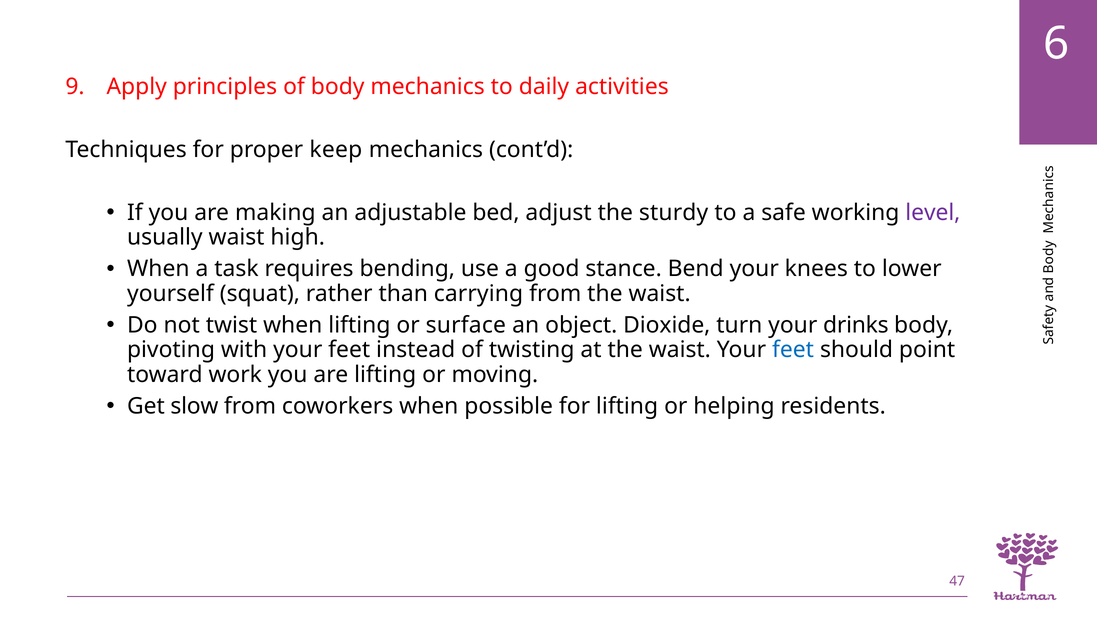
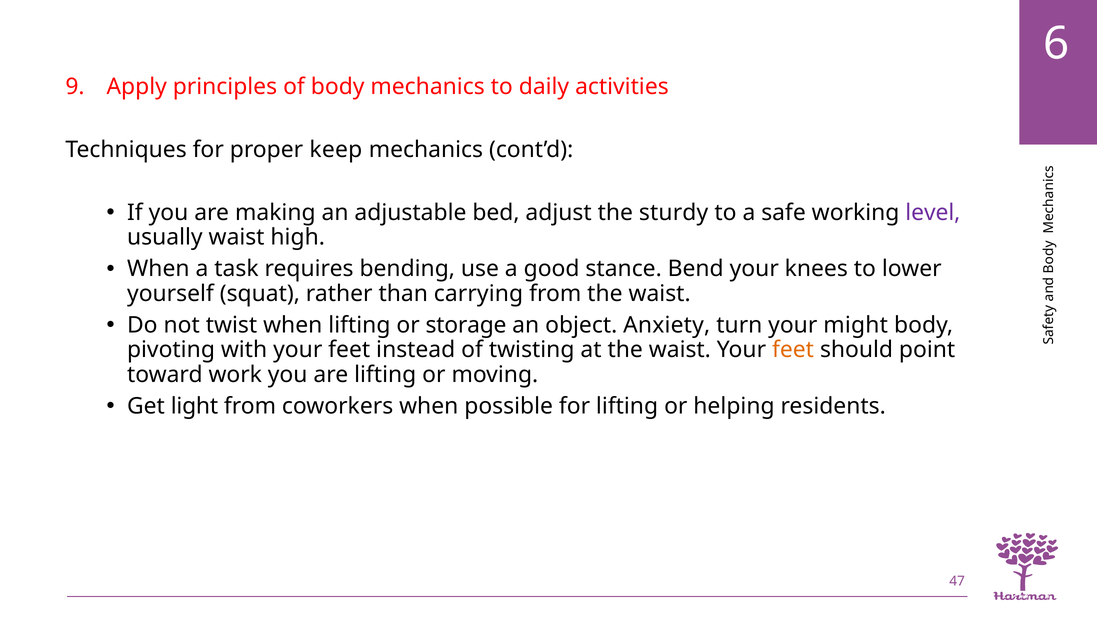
surface: surface -> storage
Dioxide: Dioxide -> Anxiety
drinks: drinks -> might
feet at (793, 350) colour: blue -> orange
slow: slow -> light
